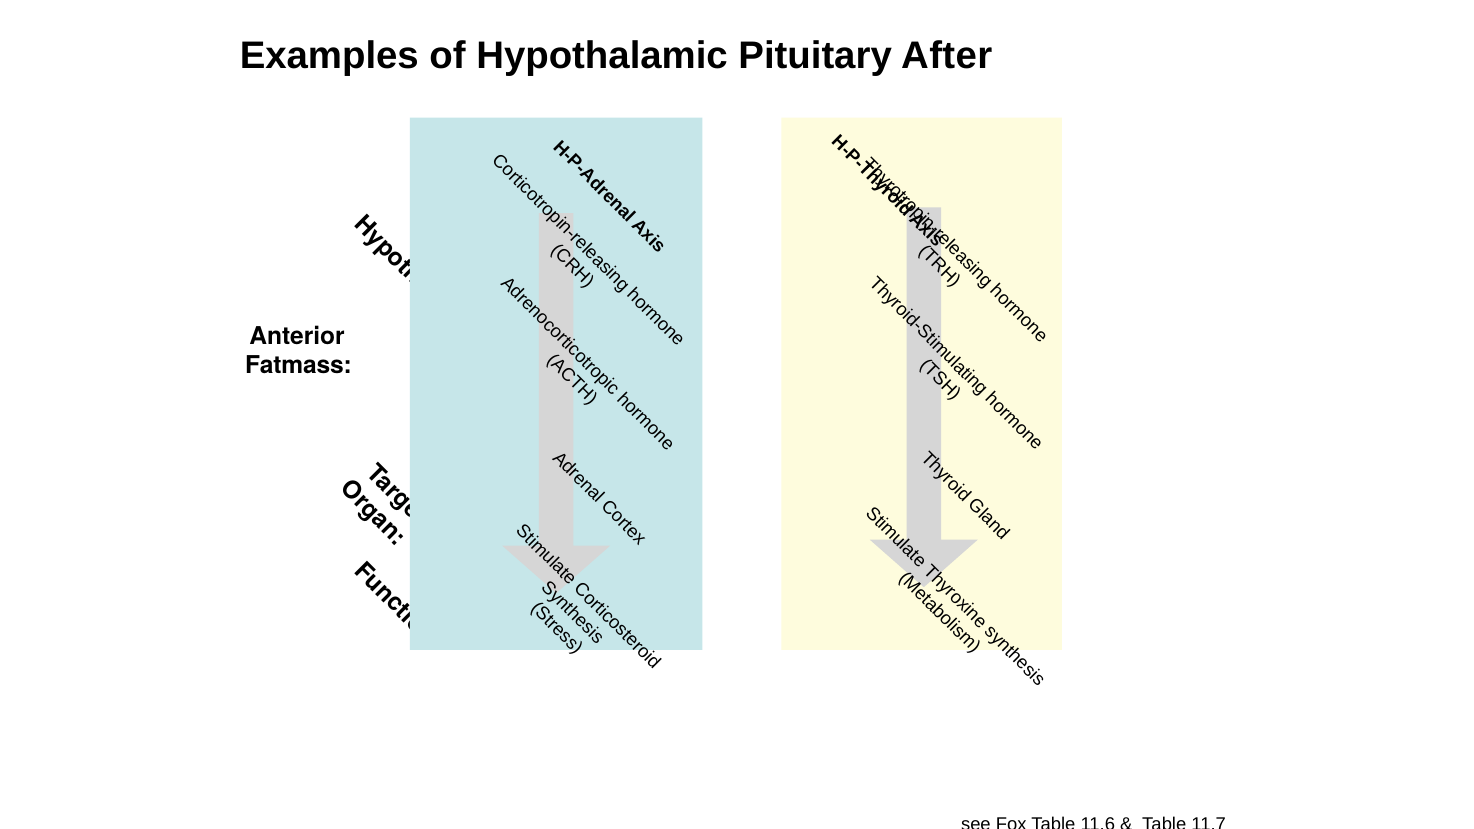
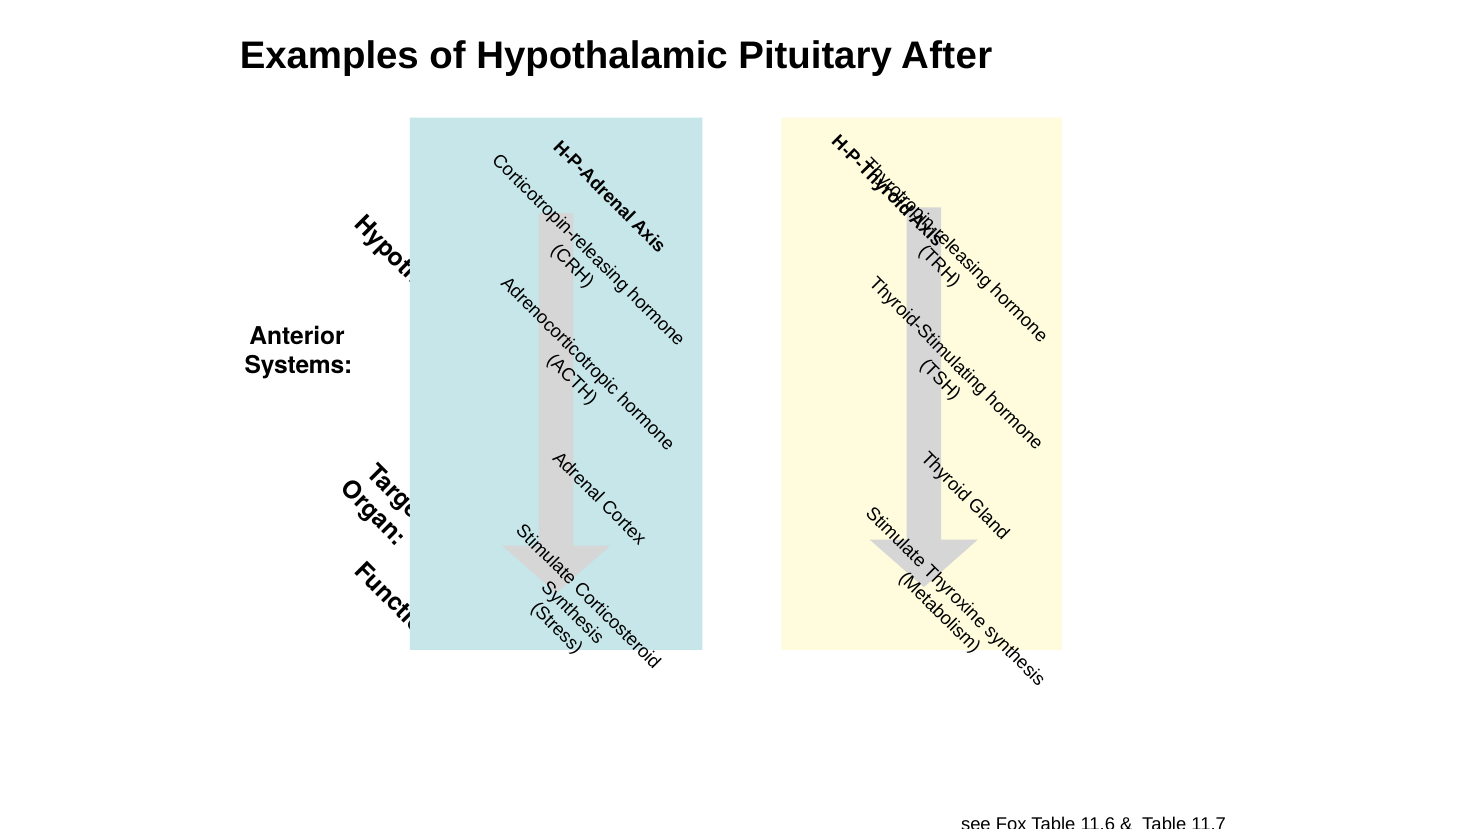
Fatmass: Fatmass -> Systems
